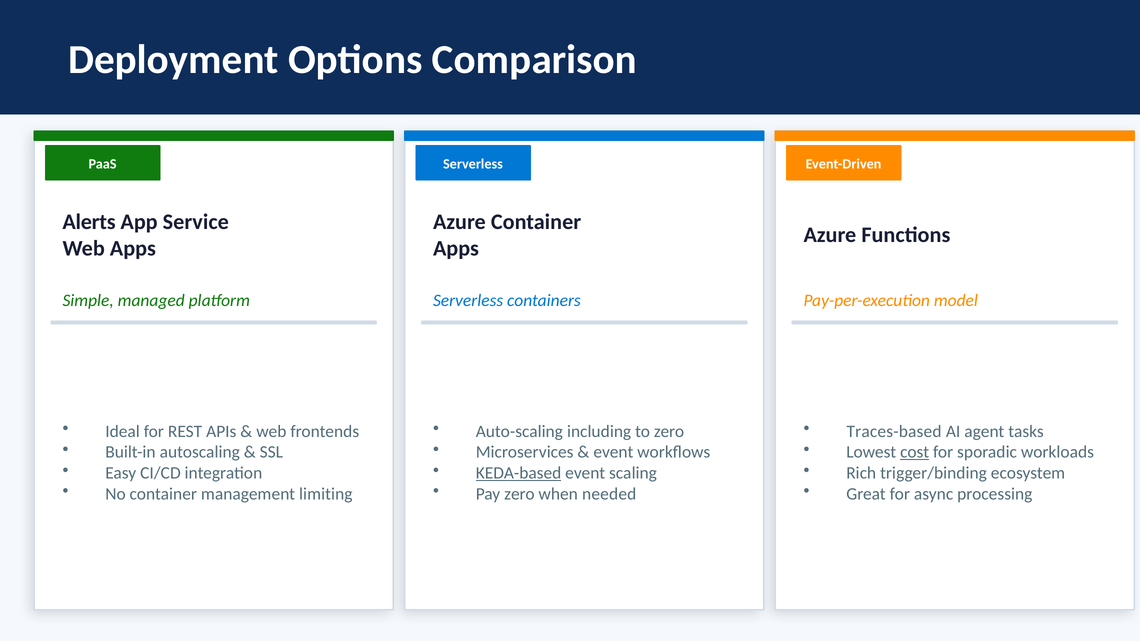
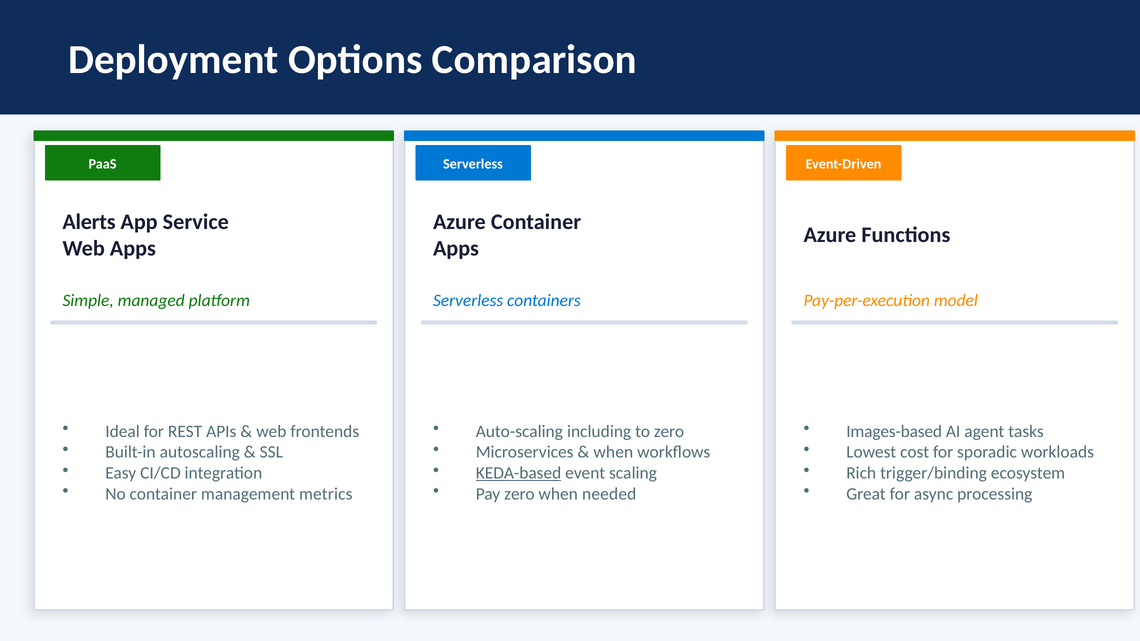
Traces-based: Traces-based -> Images-based
event at (613, 452): event -> when
cost underline: present -> none
limiting: limiting -> metrics
